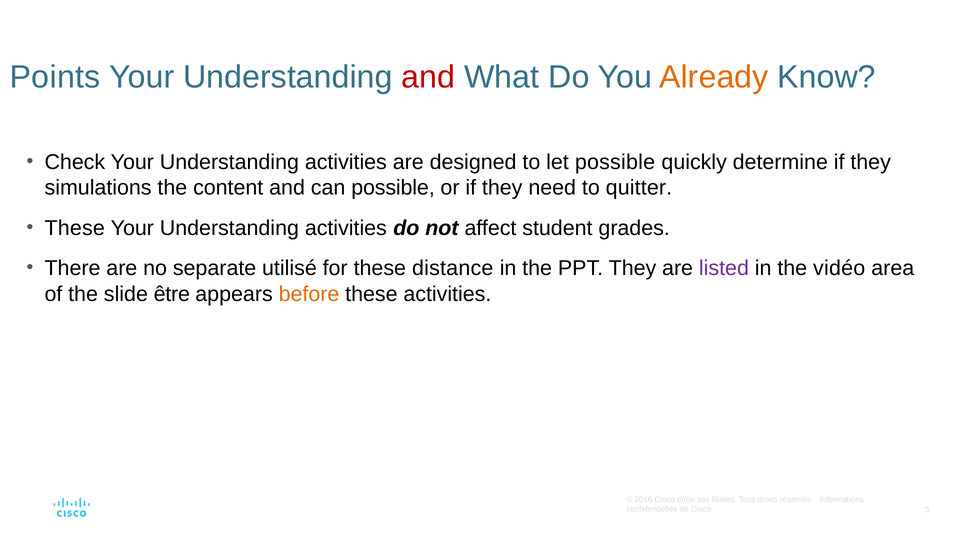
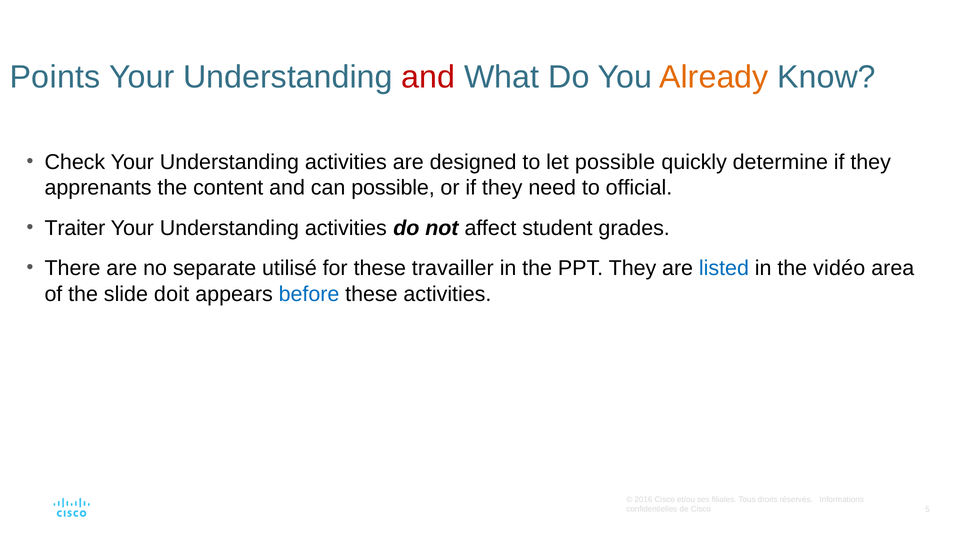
simulations: simulations -> apprenants
quitter: quitter -> official
These at (75, 228): These -> Traiter
distance: distance -> travailler
listed colour: purple -> blue
être: être -> doit
before colour: orange -> blue
